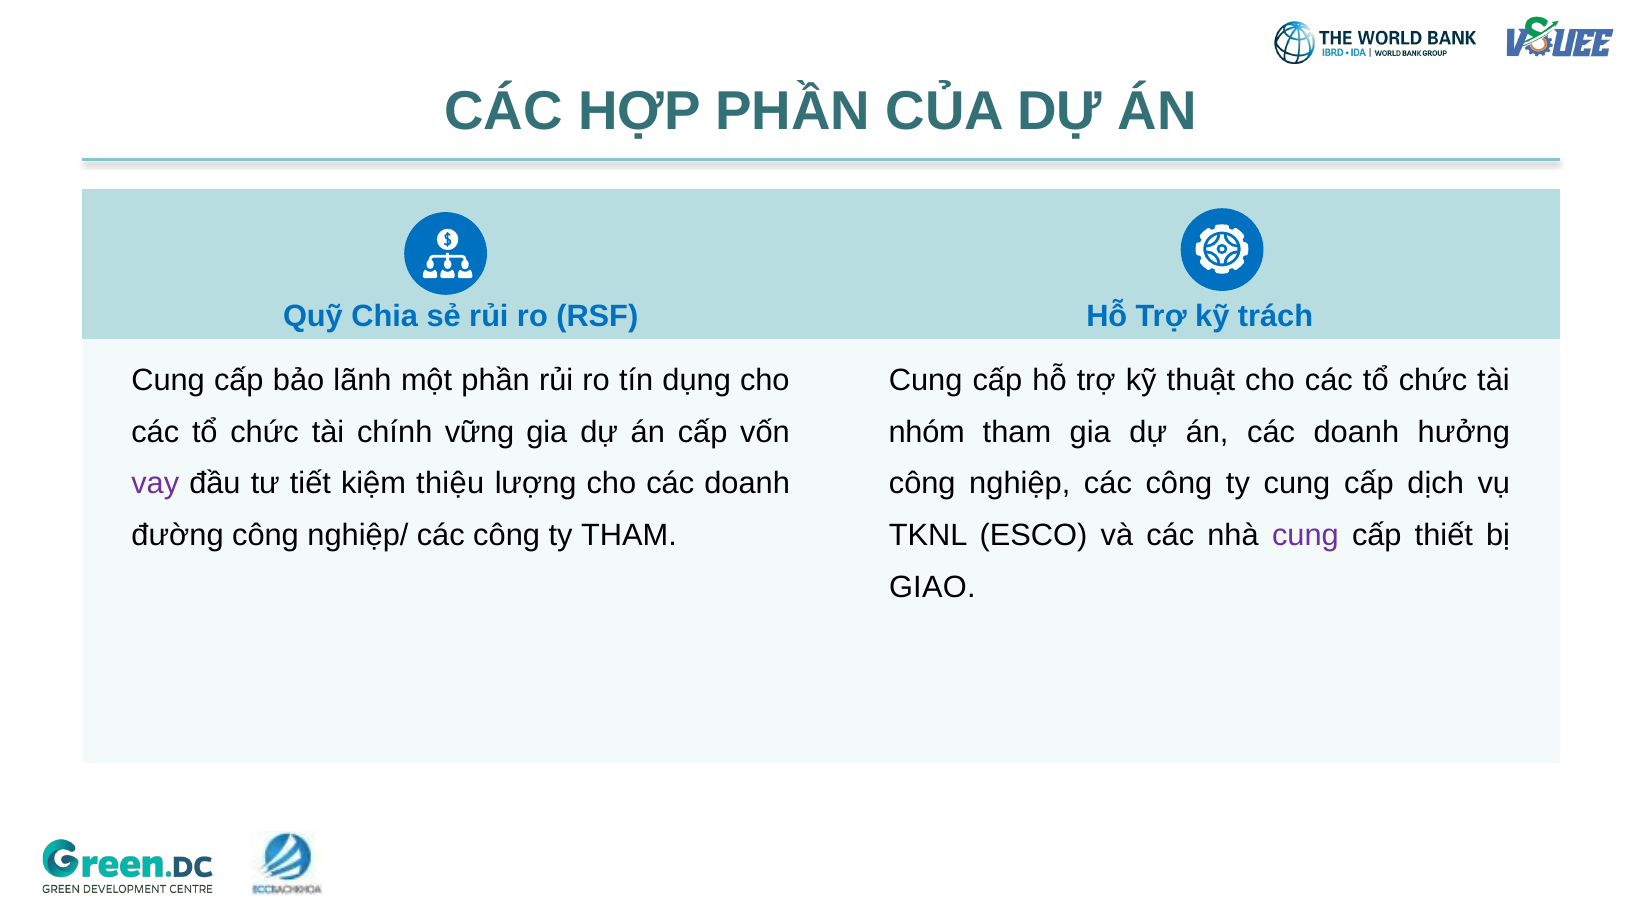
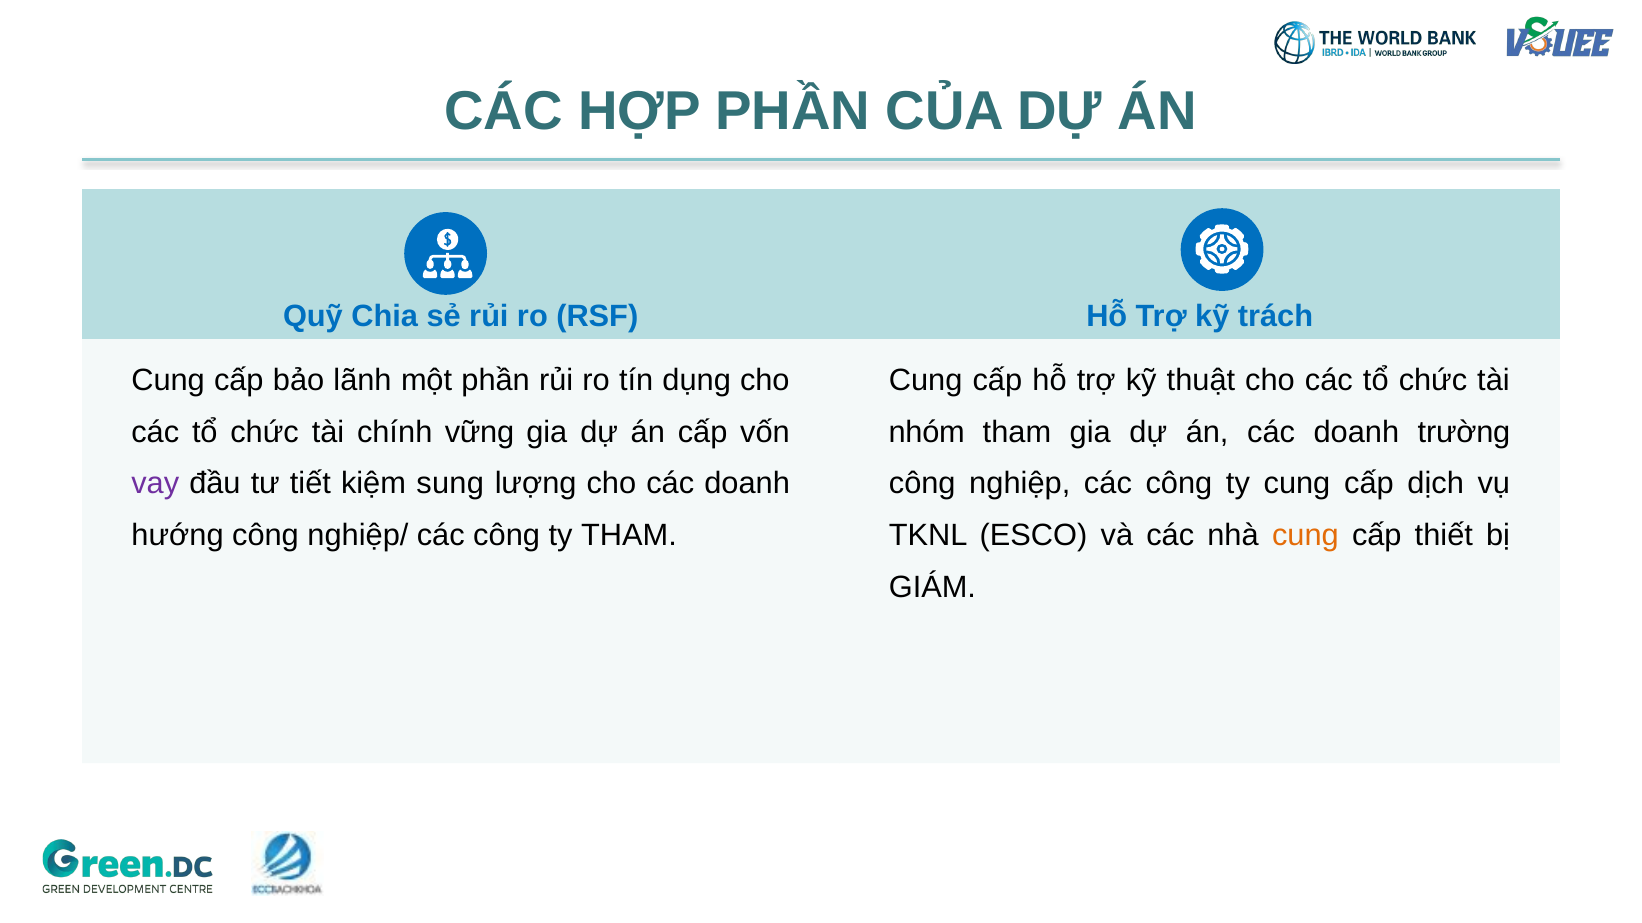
hưởng: hưởng -> trường
thiệu: thiệu -> sung
đường: đường -> hướng
cung at (1305, 536) colour: purple -> orange
GIAO: GIAO -> GIÁM
